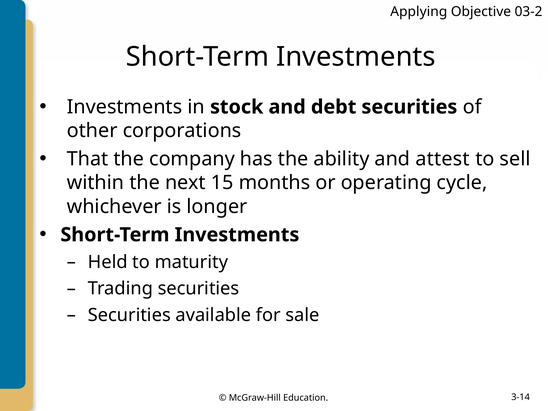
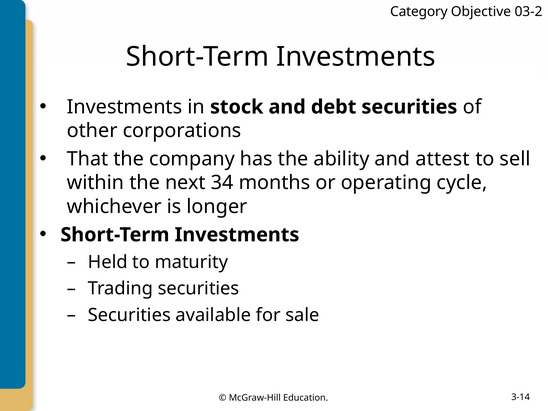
Applying: Applying -> Category
15: 15 -> 34
